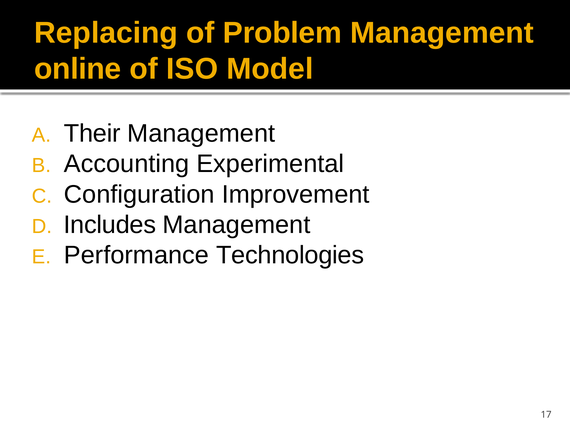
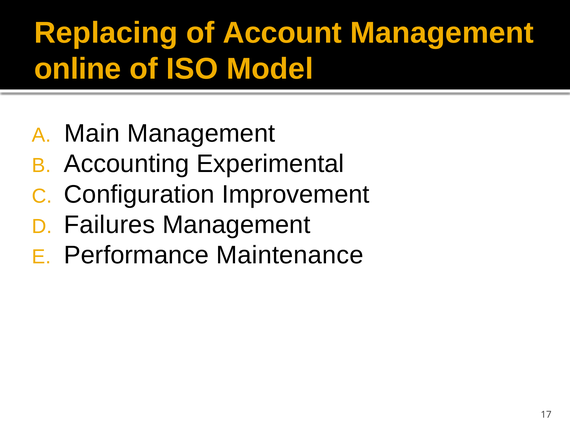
Problem: Problem -> Account
Their: Their -> Main
Includes: Includes -> Failures
Technologies: Technologies -> Maintenance
